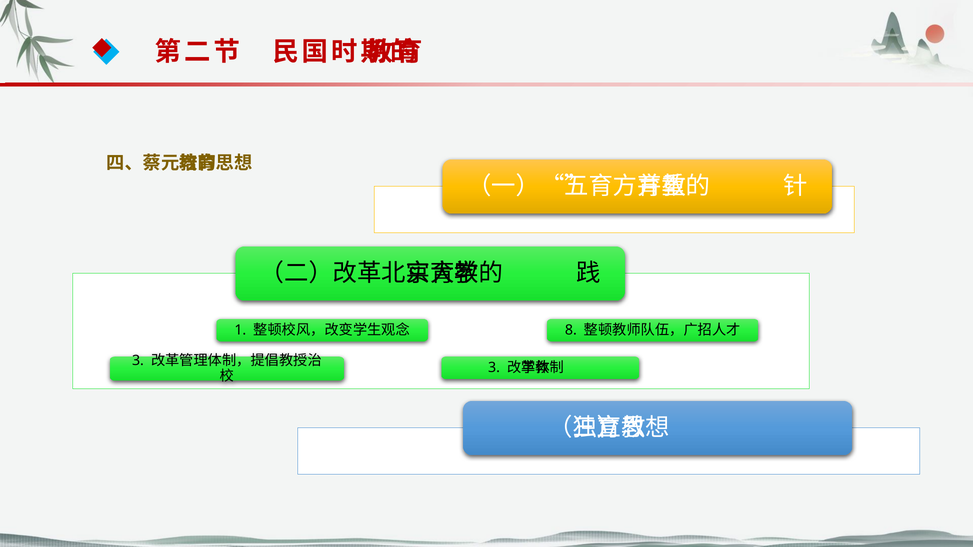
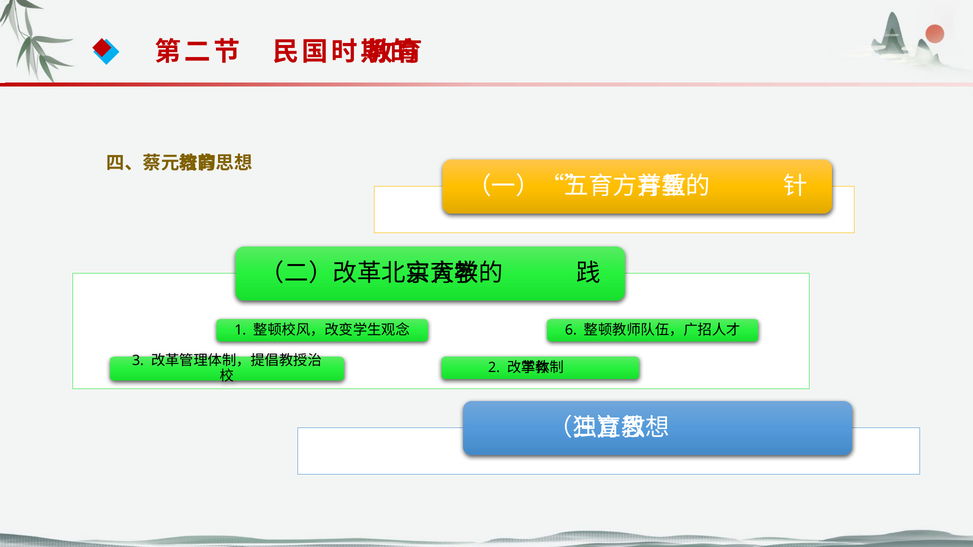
8: 8 -> 6
3 at (494, 368): 3 -> 2
